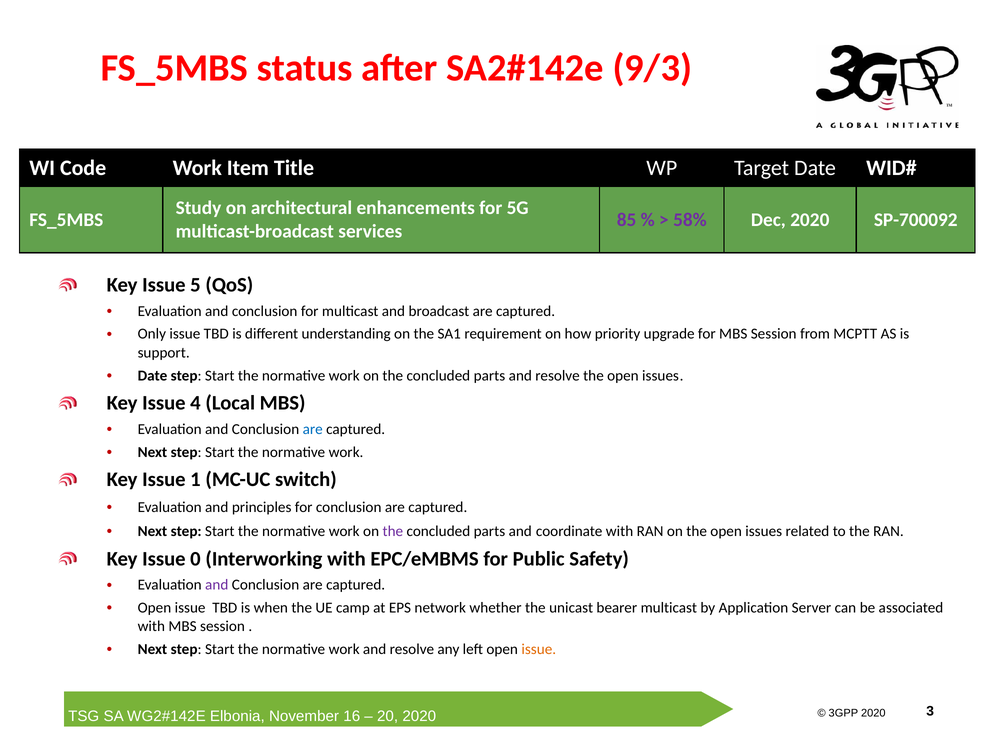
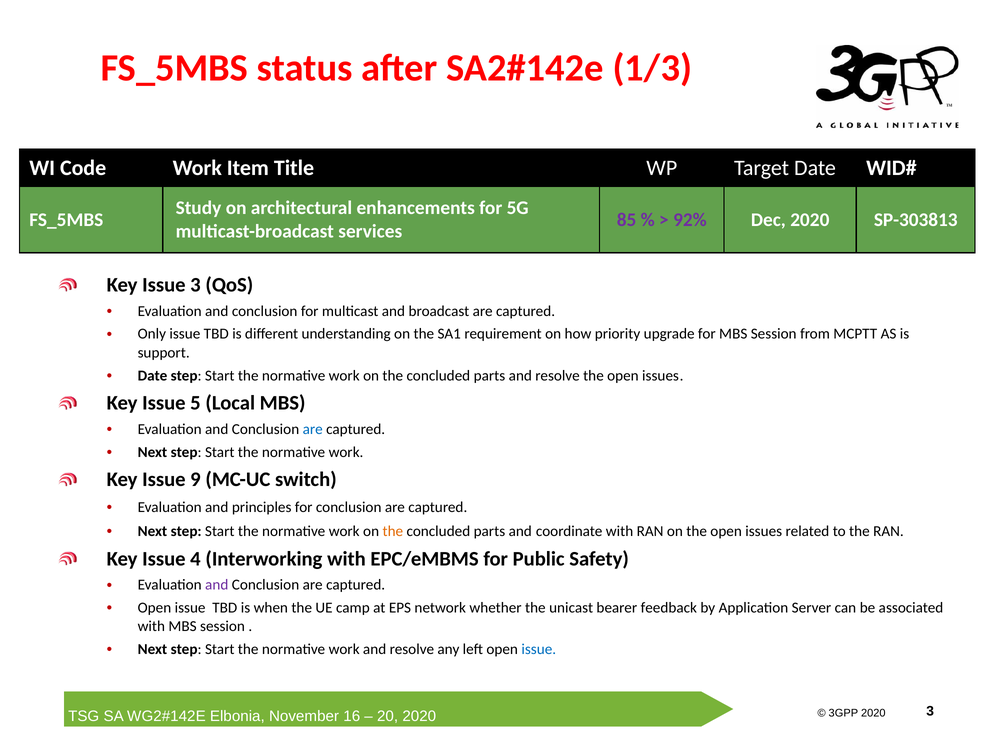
9/3: 9/3 -> 1/3
58%: 58% -> 92%
SP-700092: SP-700092 -> SP-303813
Issue 5: 5 -> 3
4: 4 -> 5
1: 1 -> 9
the at (393, 531) colour: purple -> orange
0: 0 -> 4
bearer multicast: multicast -> feedback
issue at (539, 649) colour: orange -> blue
